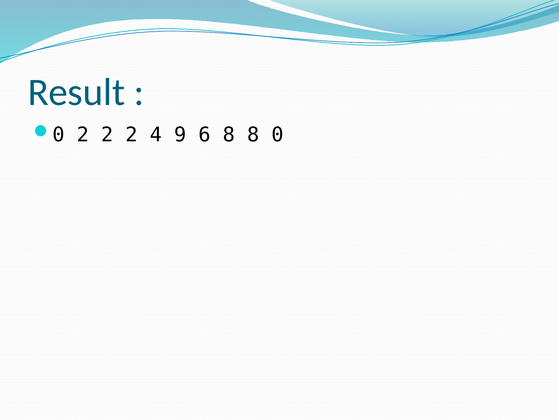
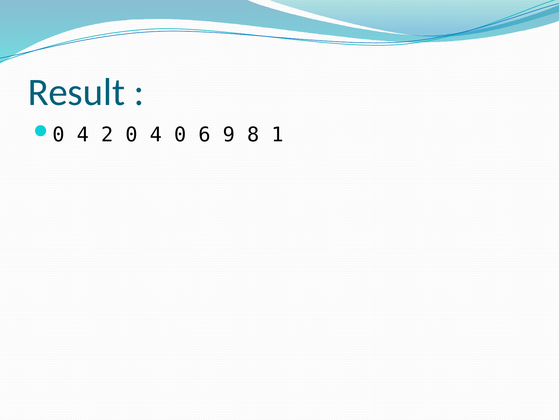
2 at (83, 135): 2 -> 4
2 at (132, 135): 2 -> 0
4 9: 9 -> 0
6 8: 8 -> 9
0: 0 -> 1
